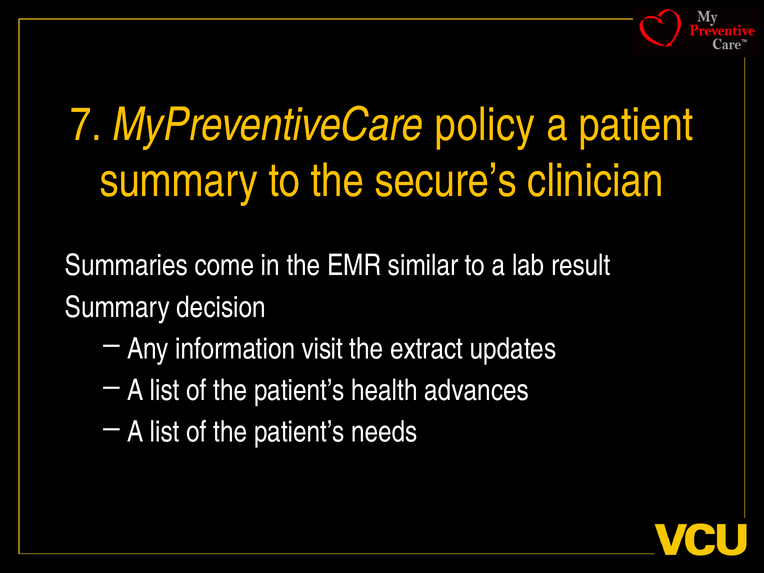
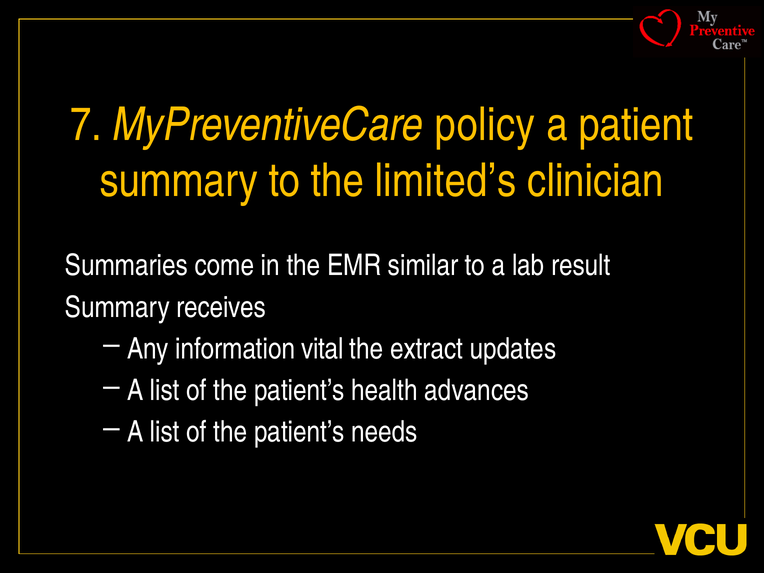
secure’s: secure’s -> limited’s
decision: decision -> receives
visit: visit -> vital
